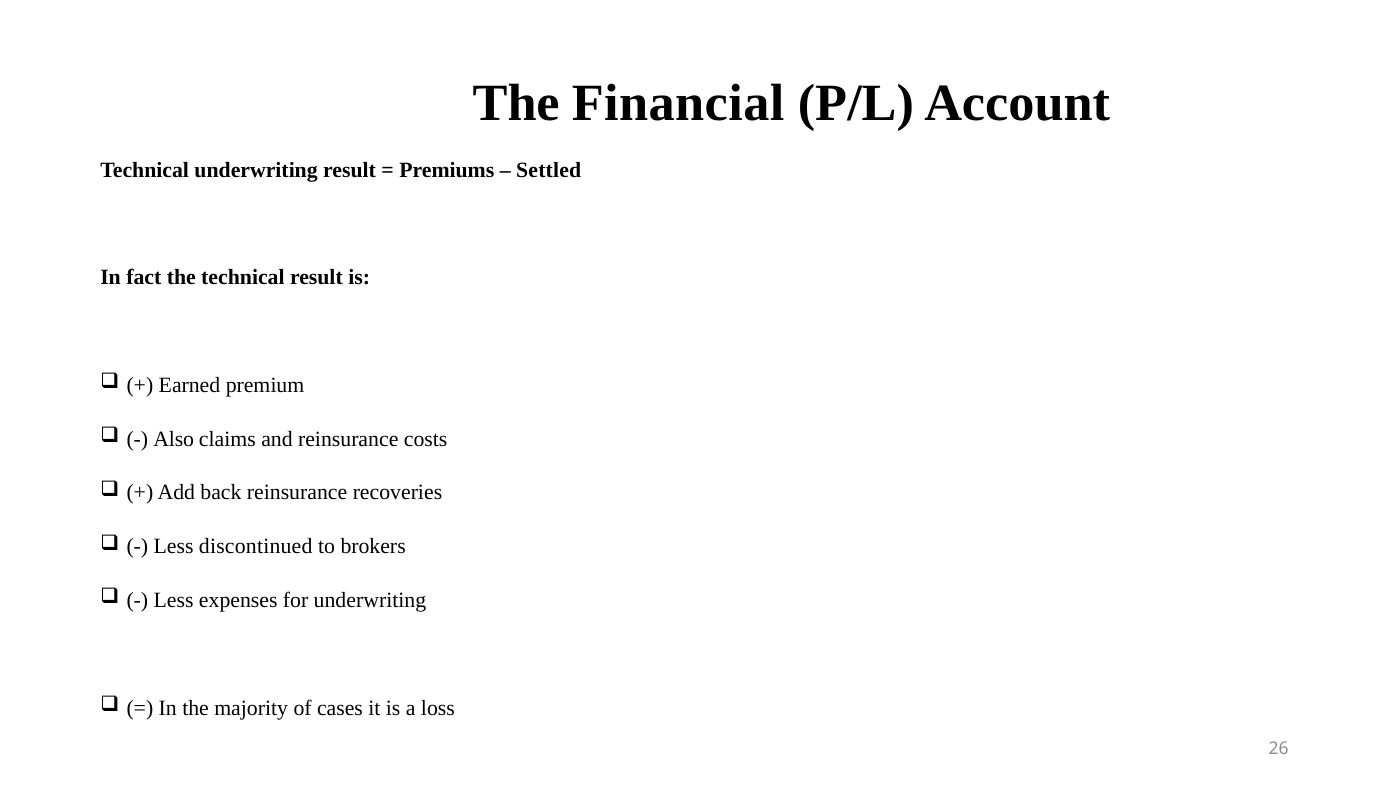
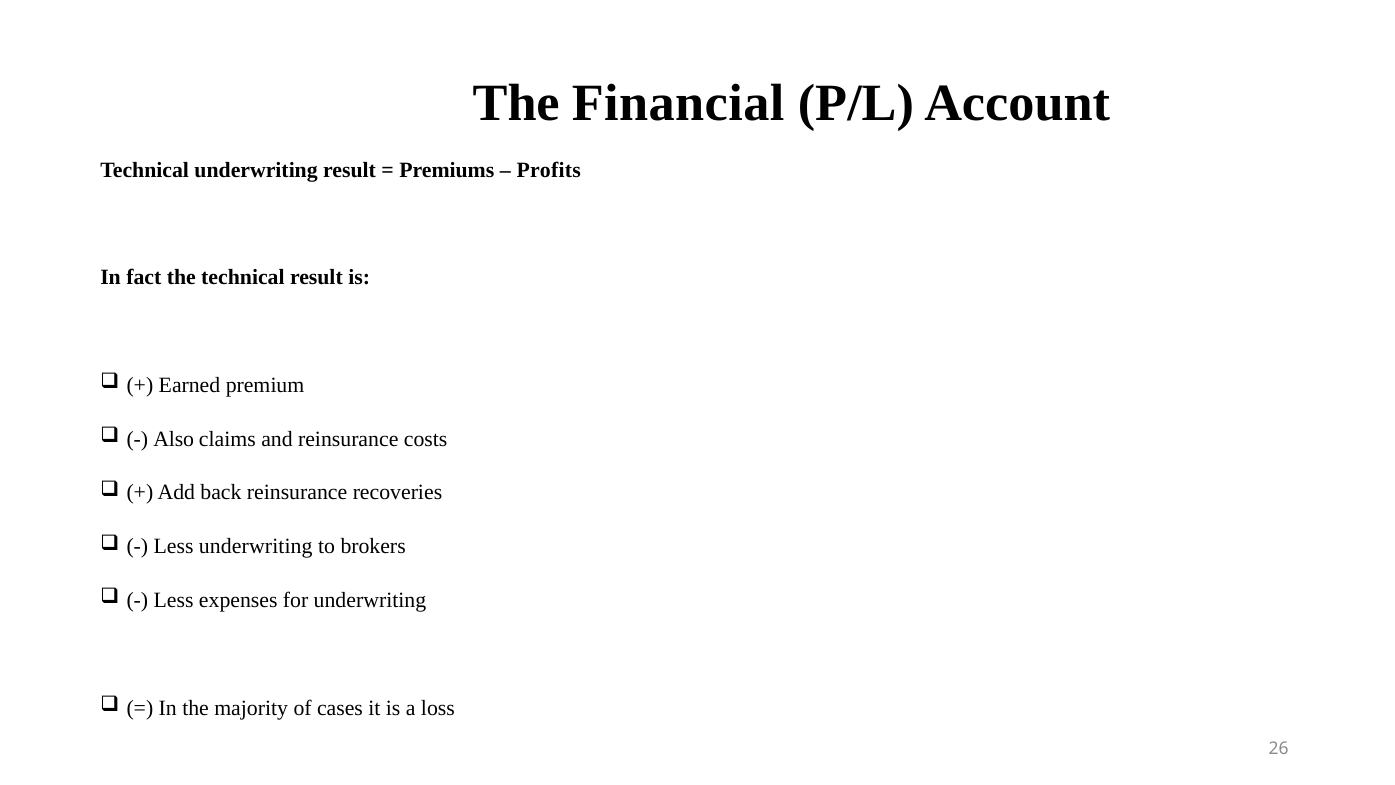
Settled: Settled -> Profits
Less discontinued: discontinued -> underwriting
